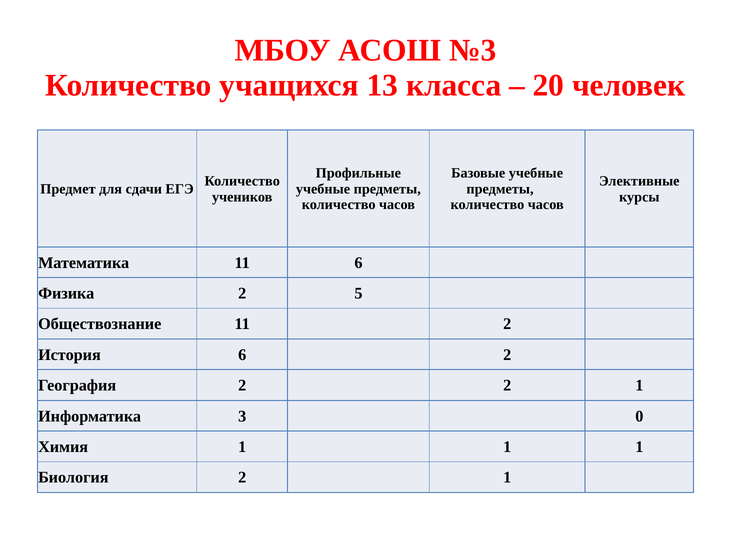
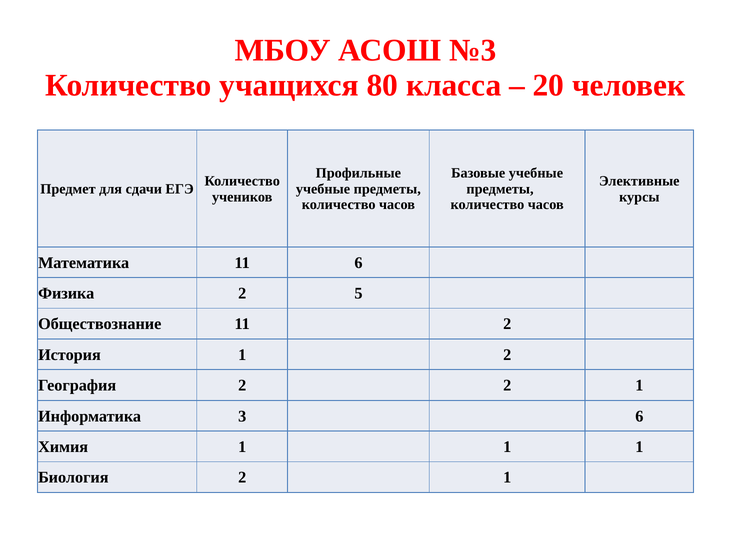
13: 13 -> 80
История 6: 6 -> 1
3 0: 0 -> 6
